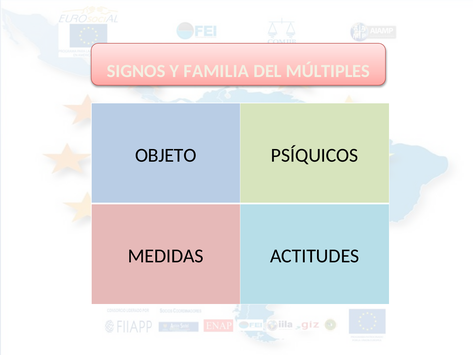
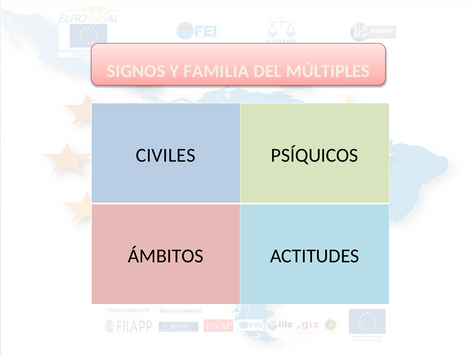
OBJETO: OBJETO -> CIVILES
MEDIDAS: MEDIDAS -> ÁMBITOS
